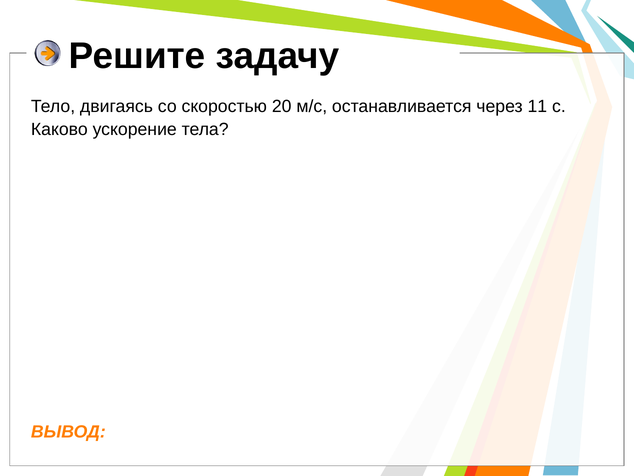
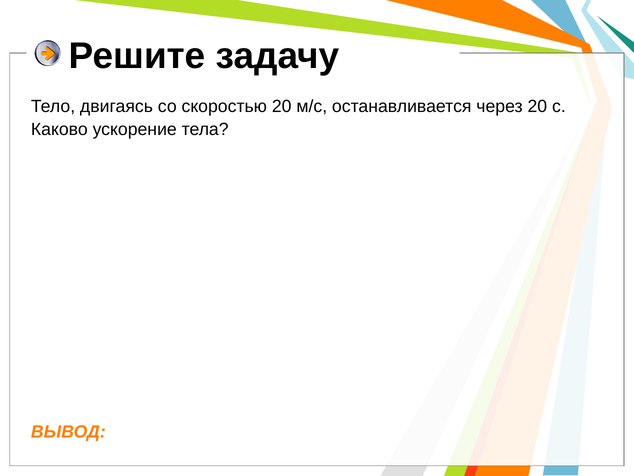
через 11: 11 -> 20
